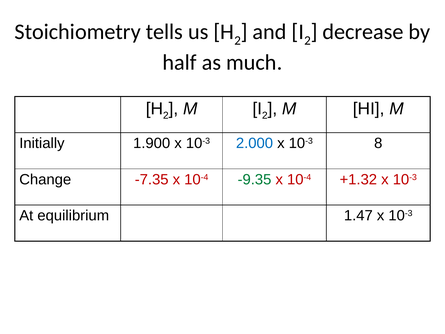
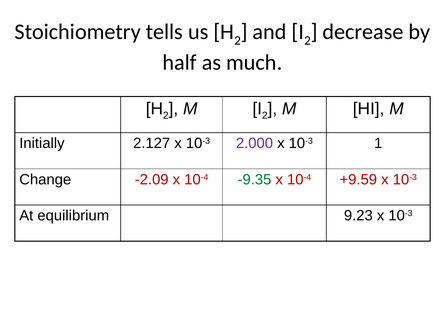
1.900: 1.900 -> 2.127
2.000 colour: blue -> purple
8: 8 -> 1
-7.35: -7.35 -> -2.09
+1.32: +1.32 -> +9.59
1.47: 1.47 -> 9.23
